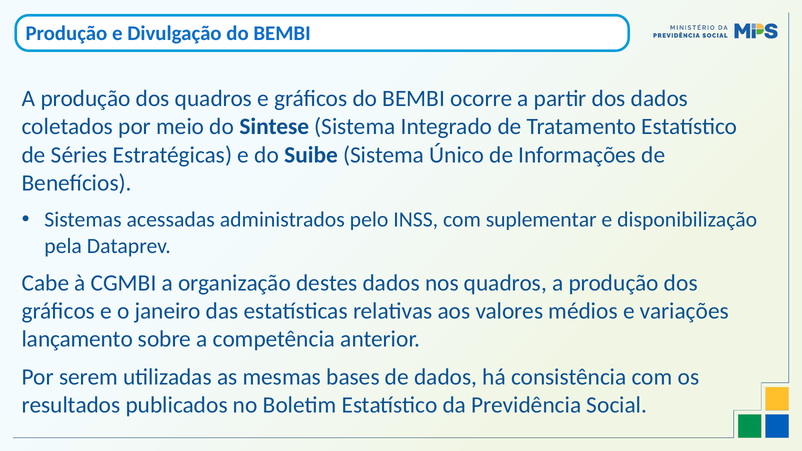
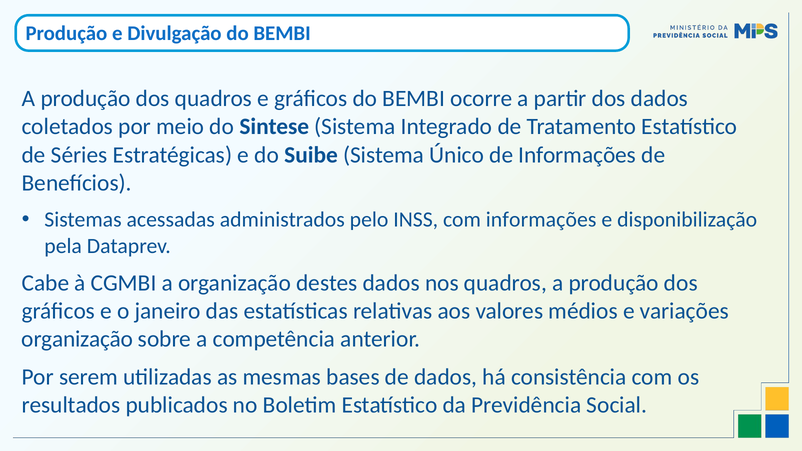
com suplementar: suplementar -> informações
lançamento at (77, 339): lançamento -> organização
